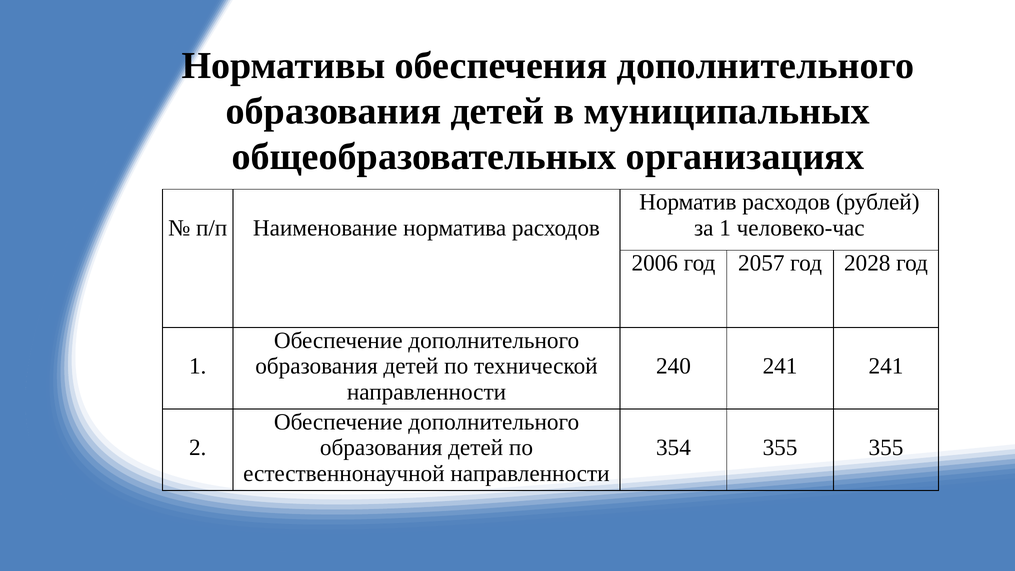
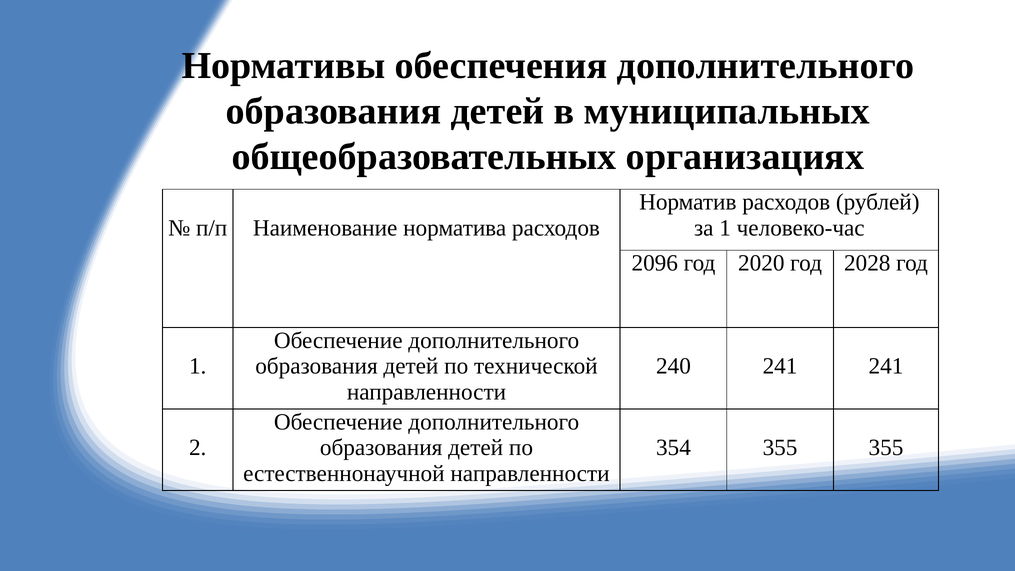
2006: 2006 -> 2096
2057: 2057 -> 2020
